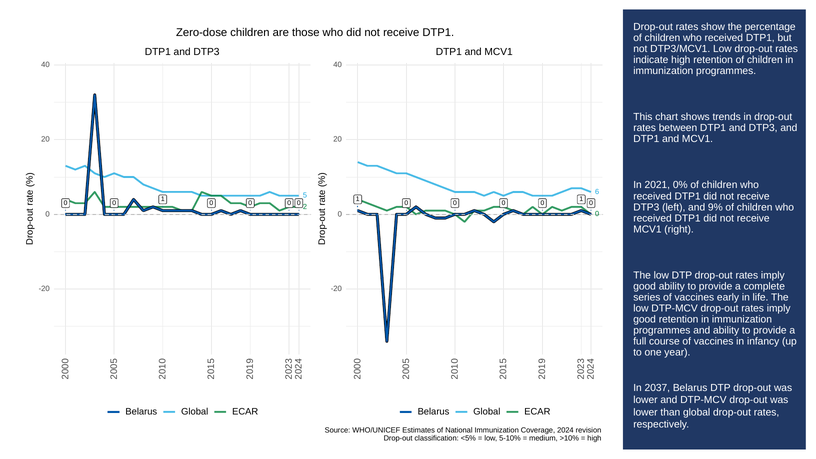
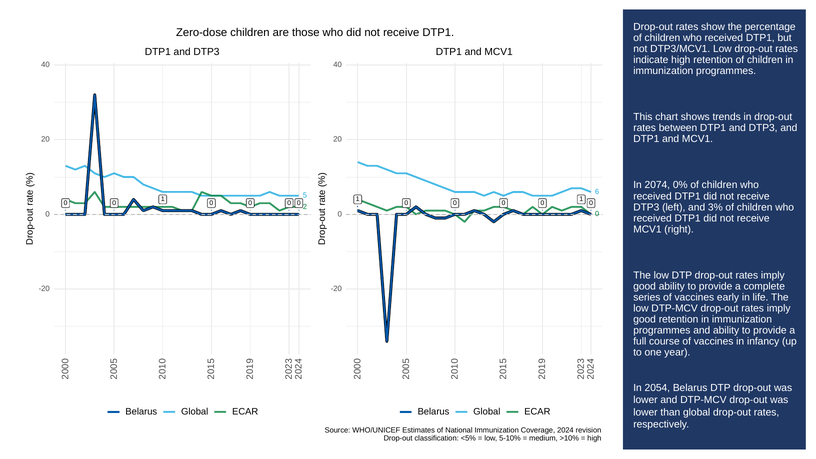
2021: 2021 -> 2074
9%: 9% -> 3%
2037: 2037 -> 2054
